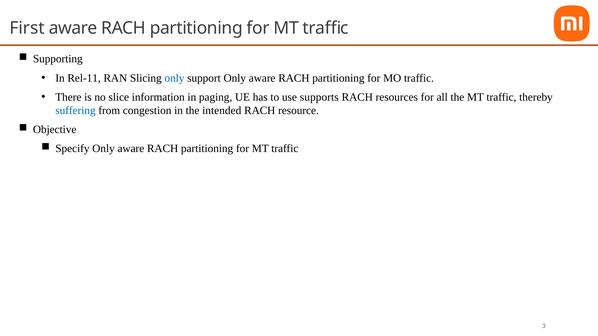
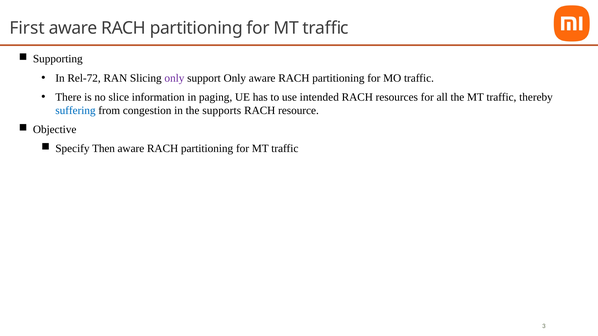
Rel-11: Rel-11 -> Rel-72
only at (174, 78) colour: blue -> purple
supports: supports -> intended
intended: intended -> supports
Specify Only: Only -> Then
